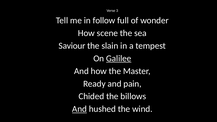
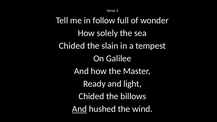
scene: scene -> solely
Saviour at (72, 46): Saviour -> Chided
Galilee underline: present -> none
pain: pain -> light
